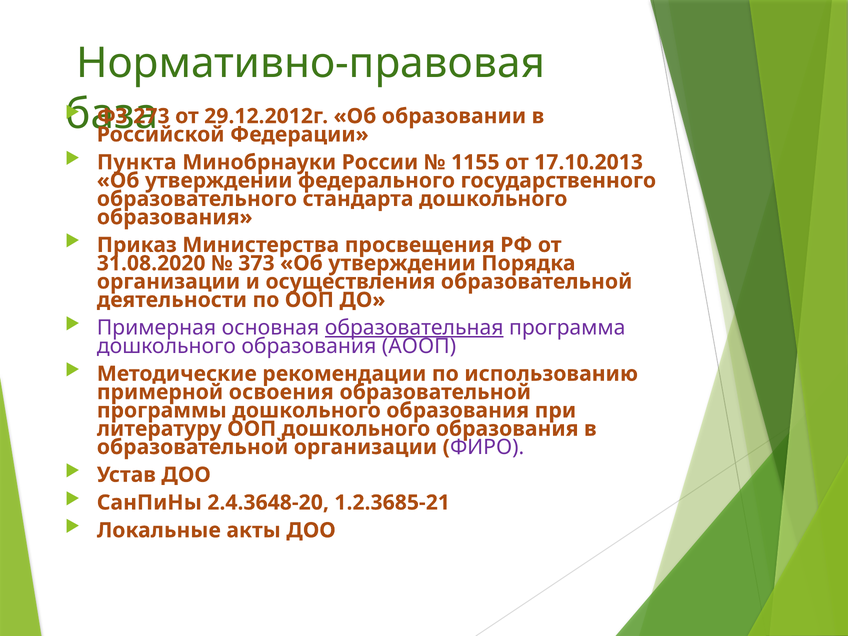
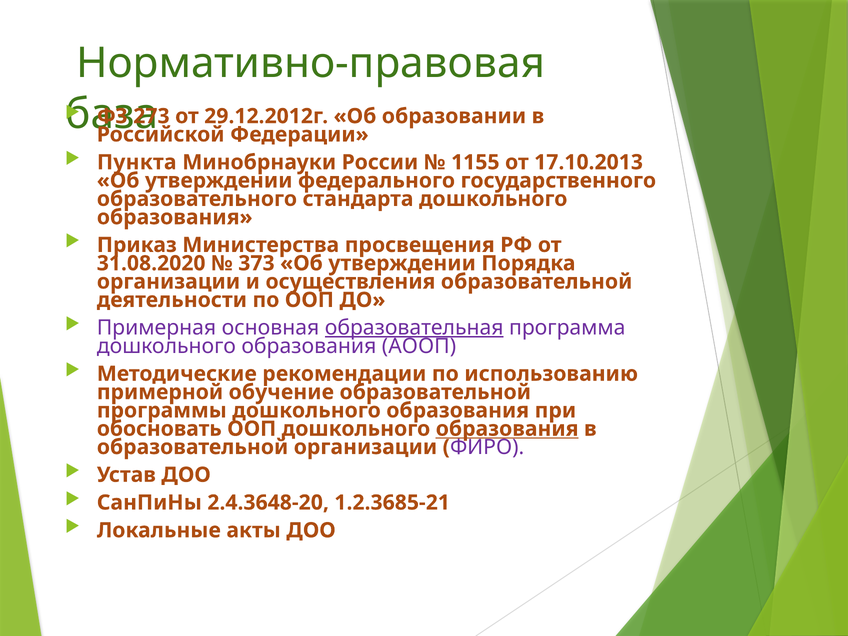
освоения: освоения -> обучение
литературу: литературу -> обосновать
образования at (507, 429) underline: none -> present
